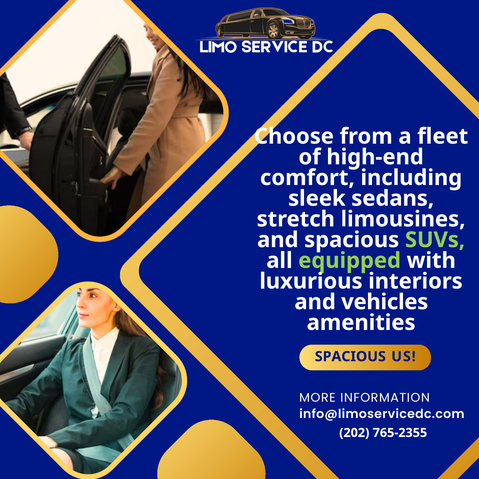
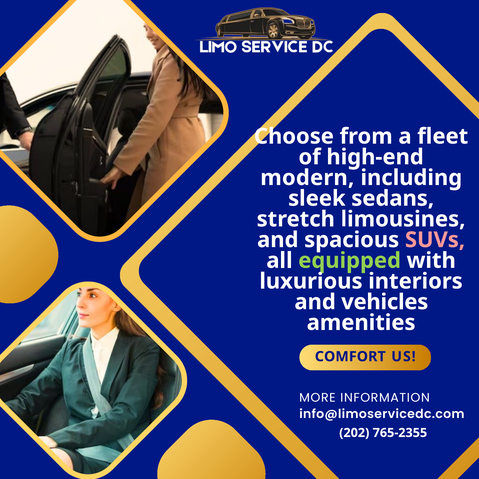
comfort: comfort -> modern
SUVs colour: light green -> pink
SPACIOUS at (350, 357): SPACIOUS -> COMFORT
